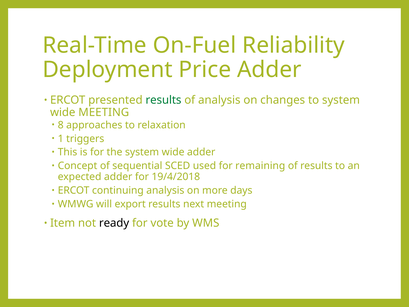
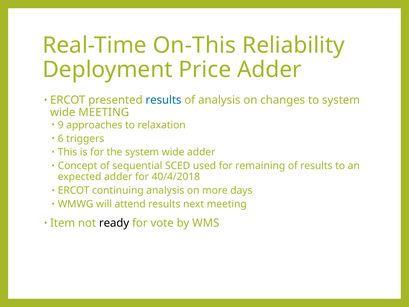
On-Fuel: On-Fuel -> On-This
results at (164, 100) colour: green -> blue
8: 8 -> 9
1: 1 -> 6
19/4/2018: 19/4/2018 -> 40/4/2018
export: export -> attend
